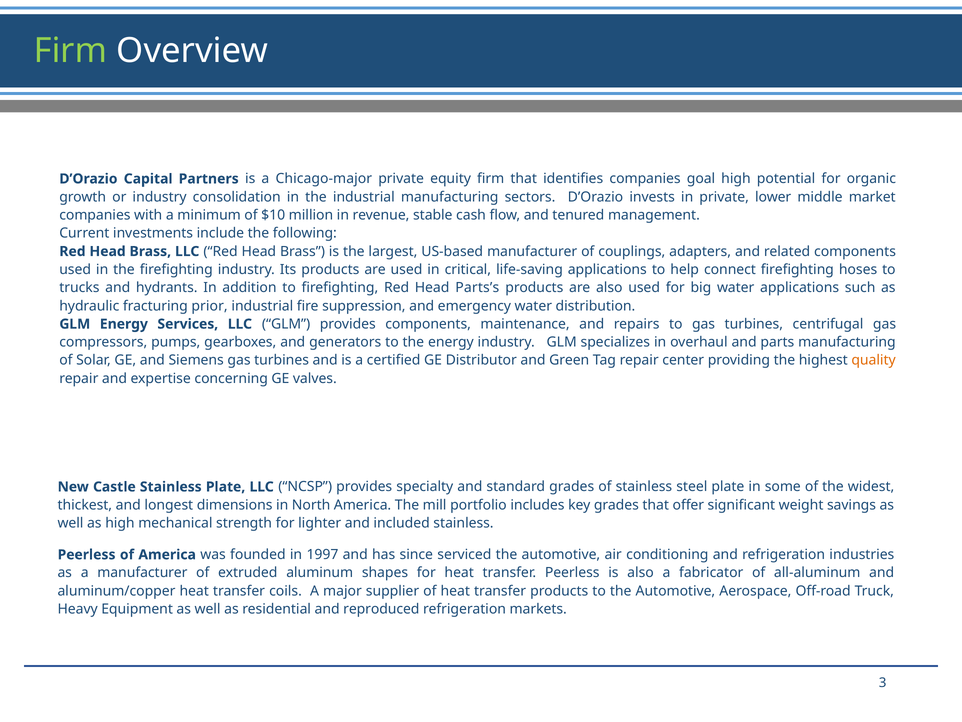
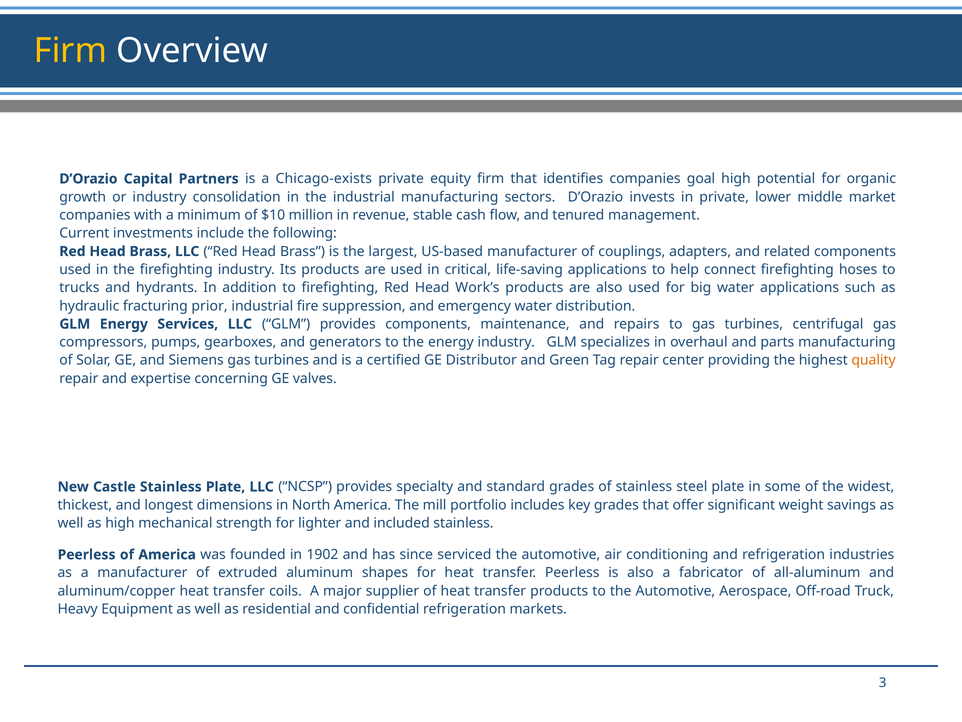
Firm at (70, 51) colour: light green -> yellow
Chicago-major: Chicago-major -> Chicago-exists
Parts’s: Parts’s -> Work’s
1997: 1997 -> 1902
reproduced: reproduced -> confidential
